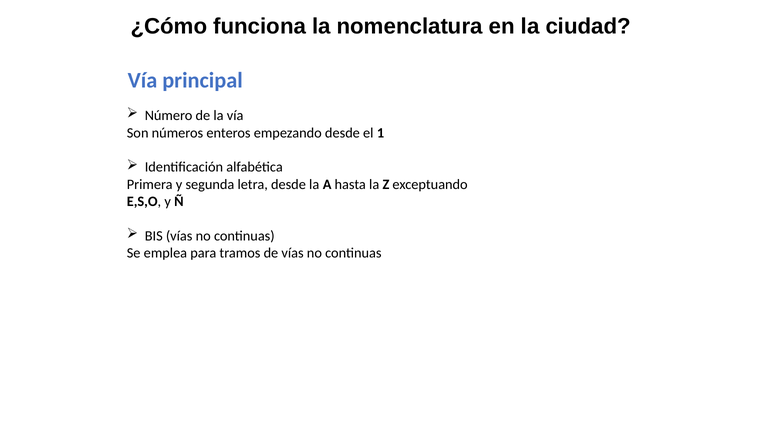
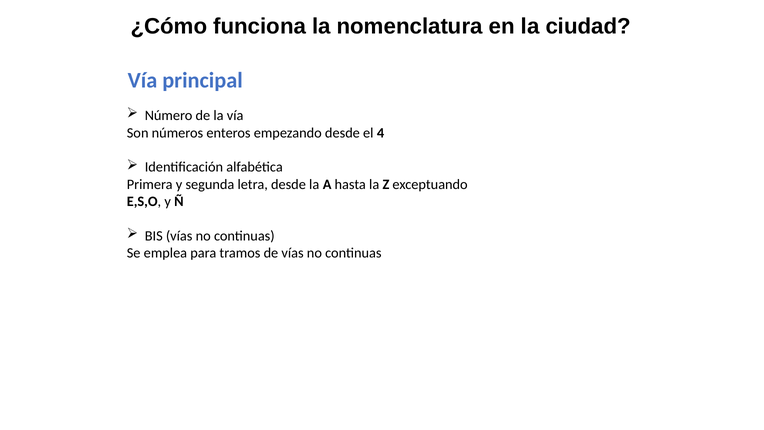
1: 1 -> 4
